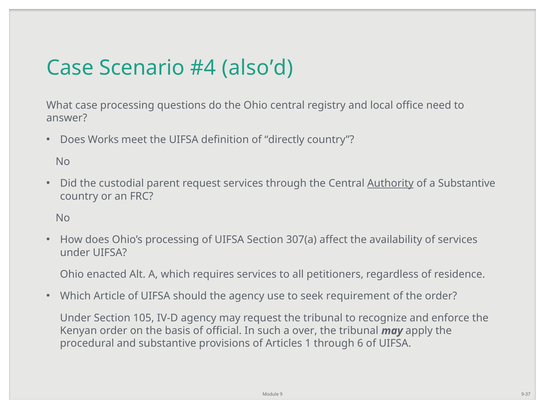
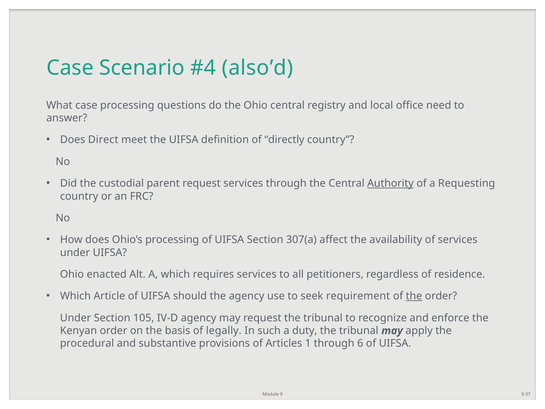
Works: Works -> Direct
a Substantive: Substantive -> Requesting
the at (414, 296) underline: none -> present
official: official -> legally
over: over -> duty
